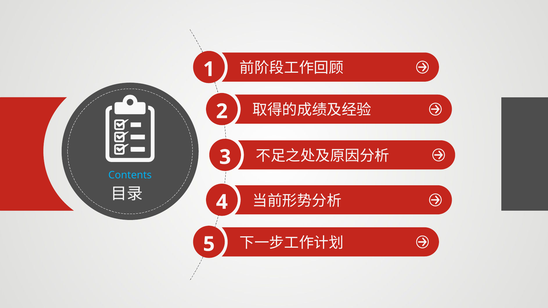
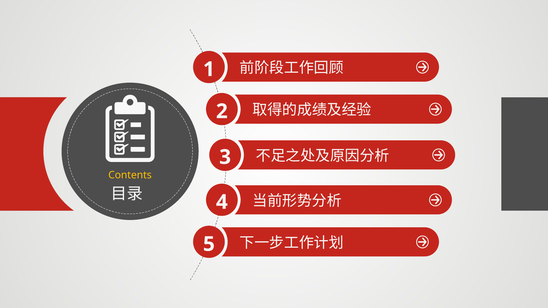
Contents colour: light blue -> yellow
